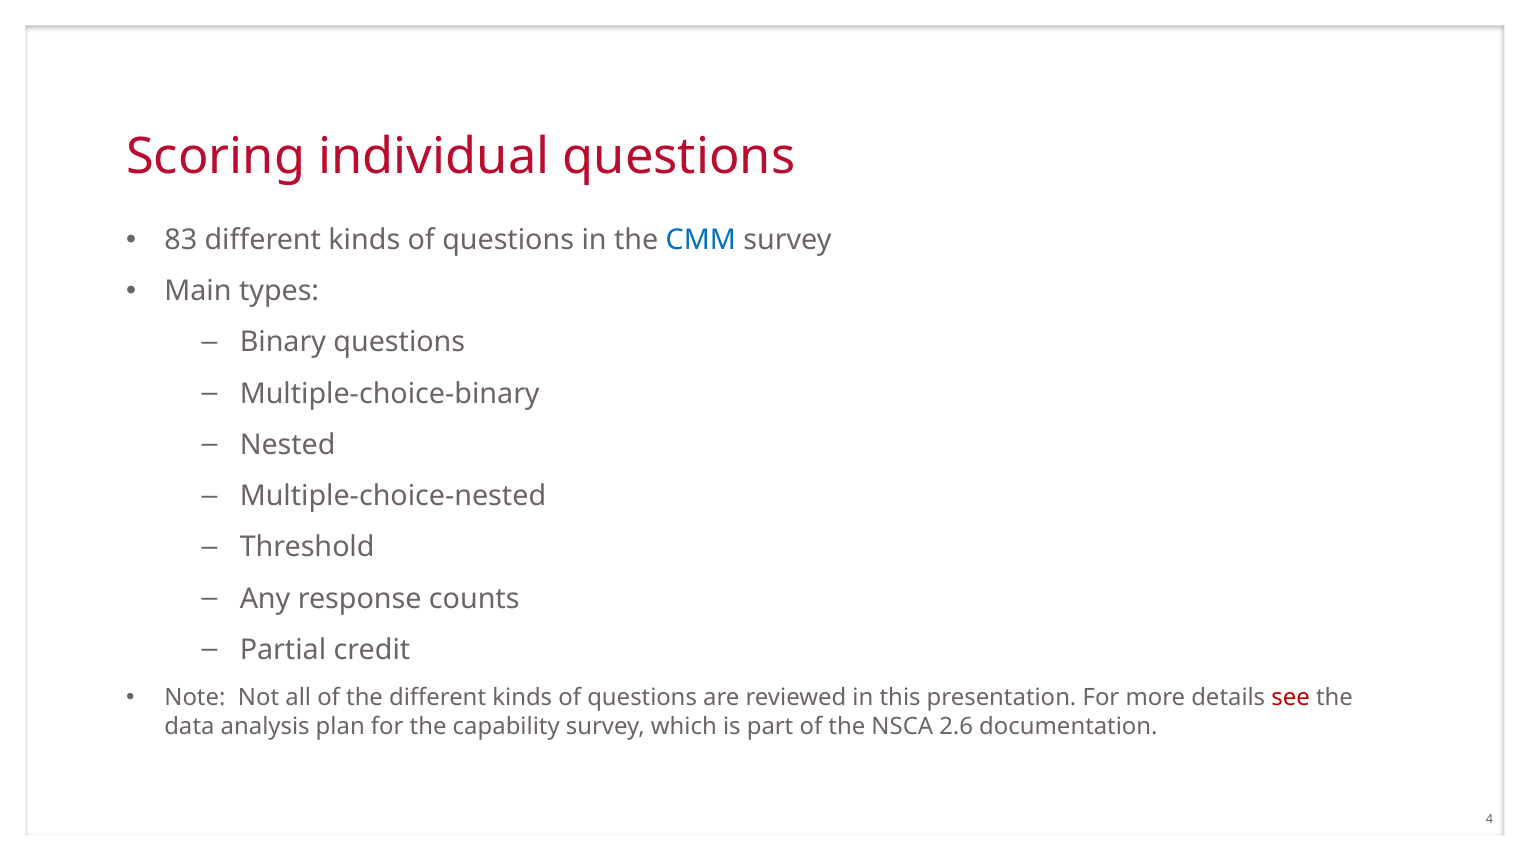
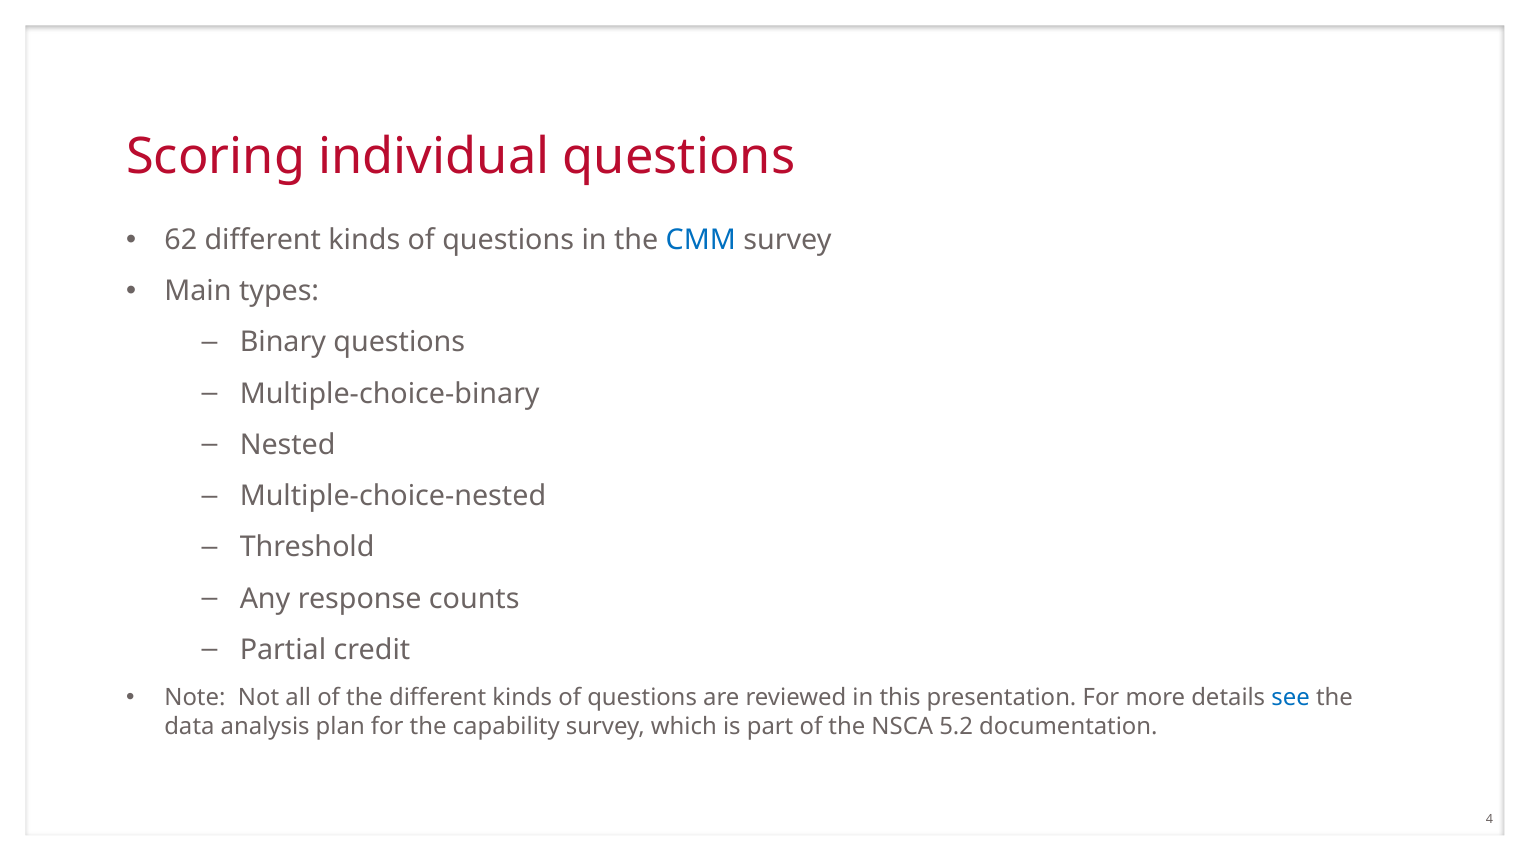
83: 83 -> 62
see colour: red -> blue
2.6: 2.6 -> 5.2
